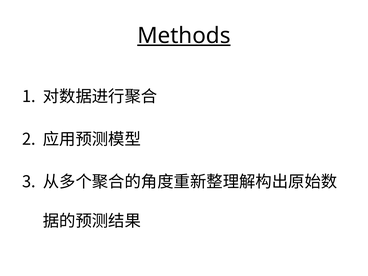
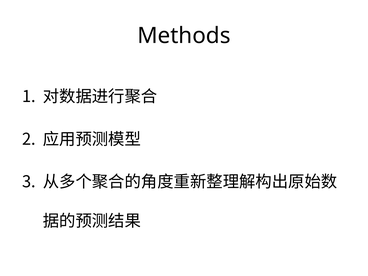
Methods underline: present -> none
